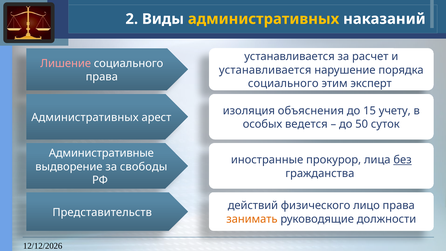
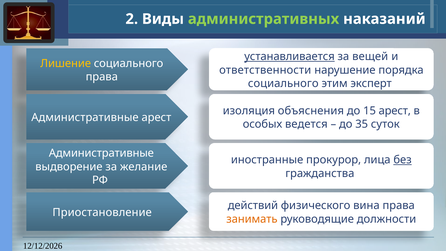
административных at (264, 19) colour: yellow -> light green
устанавливается at (289, 57) underline: none -> present
расчет: расчет -> вещей
Лишение colour: pink -> yellow
устанавливается at (265, 70): устанавливается -> ответственности
15 учету: учету -> арест
Административных at (85, 117): Административных -> Административные
50: 50 -> 35
свободы: свободы -> желание
лицо: лицо -> вина
Представительств: Представительств -> Приостановление
